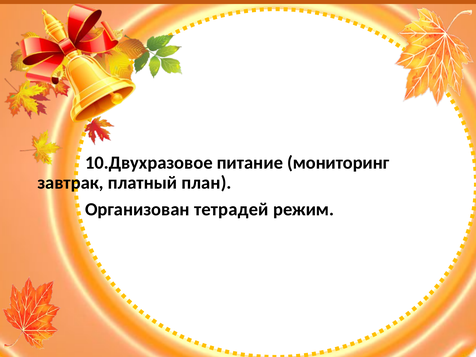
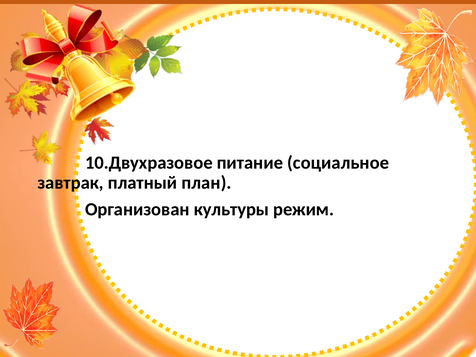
мониторинг: мониторинг -> социальное
тетрадей: тетрадей -> культуры
